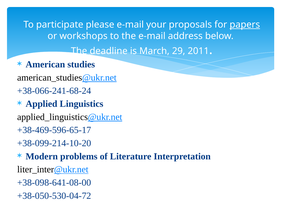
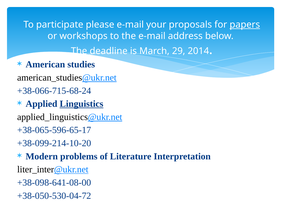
2011: 2011 -> 2014
+38-066-241-68-24: +38-066-241-68-24 -> +38-066-715-68-24
Linguistics underline: none -> present
+38-469-596-65-17: +38-469-596-65-17 -> +38-065-596-65-17
